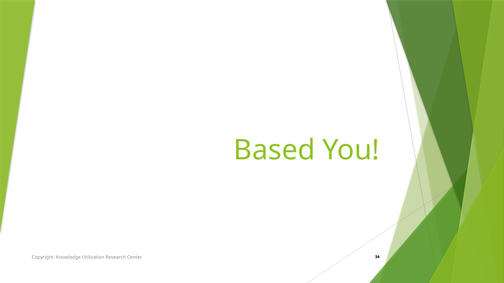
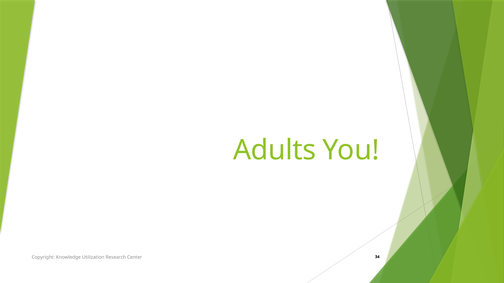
Based: Based -> Adults
